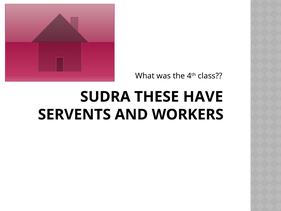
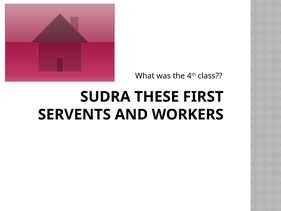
HAVE: HAVE -> FIRST
